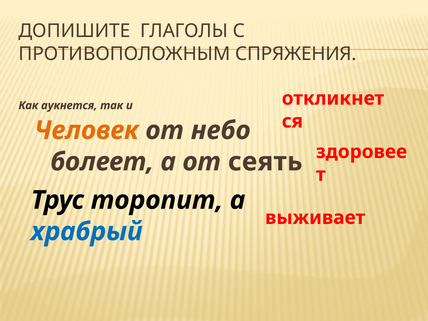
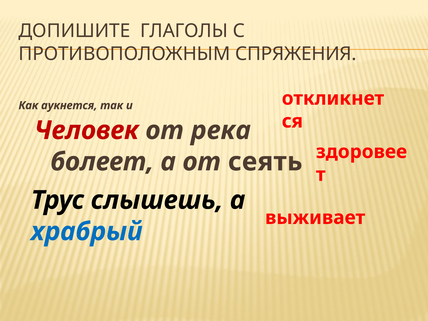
Человек colour: orange -> red
небо: небо -> река
торопит: торопит -> слышешь
